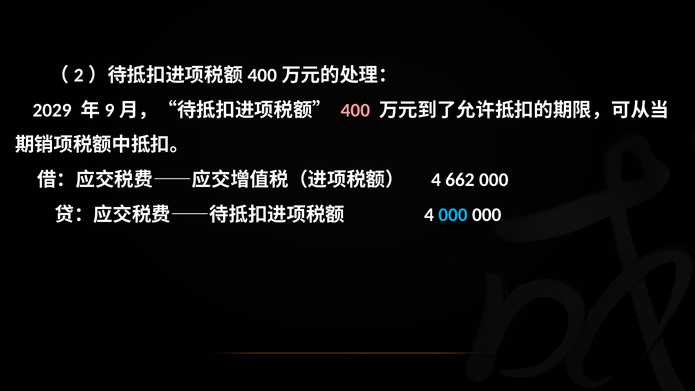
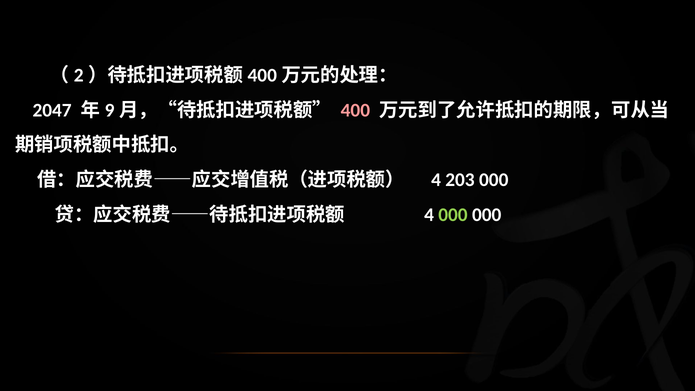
2029: 2029 -> 2047
662: 662 -> 203
000 at (453, 215) colour: light blue -> light green
